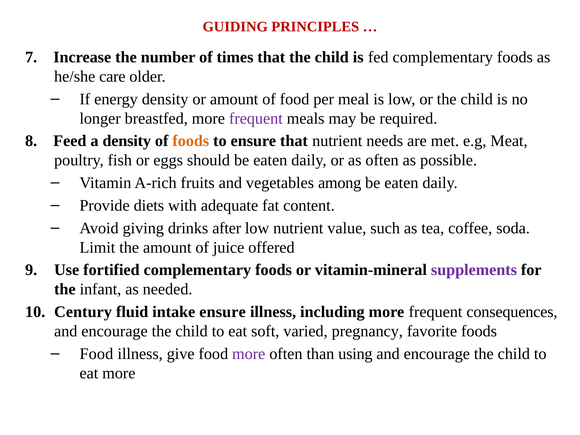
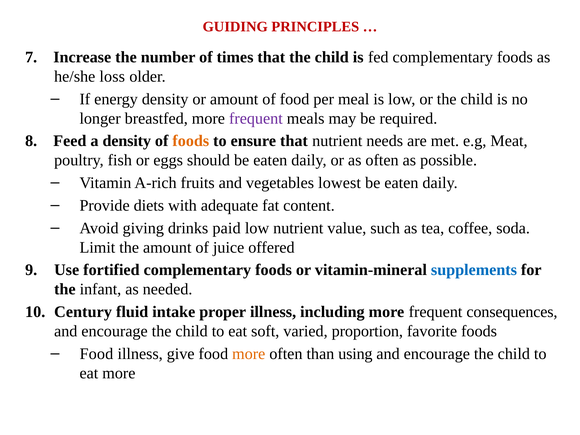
care: care -> loss
among: among -> lowest
after: after -> paid
supplements colour: purple -> blue
intake ensure: ensure -> proper
pregnancy: pregnancy -> proportion
more at (249, 354) colour: purple -> orange
